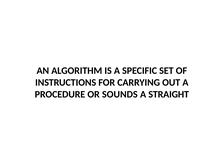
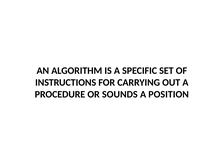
STRAIGHT: STRAIGHT -> POSITION
